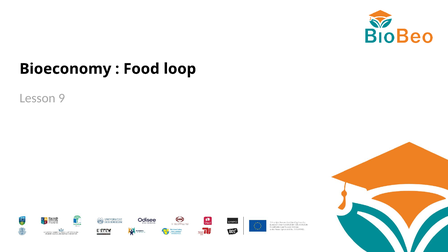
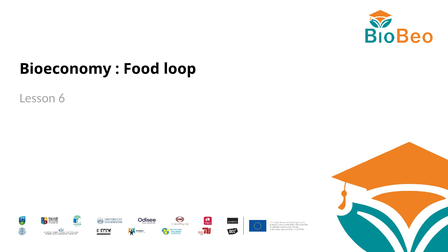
9: 9 -> 6
